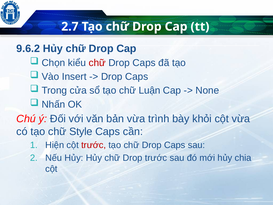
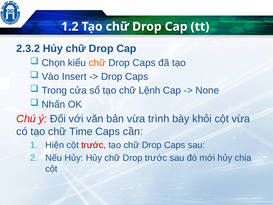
2.7: 2.7 -> 1.2
9.6.2: 9.6.2 -> 2.3.2
chữ at (97, 63) colour: red -> orange
Luận: Luận -> Lệnh
Style: Style -> Time
